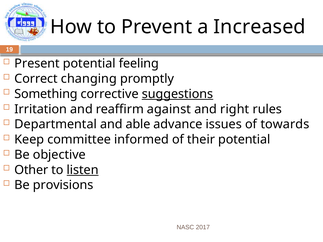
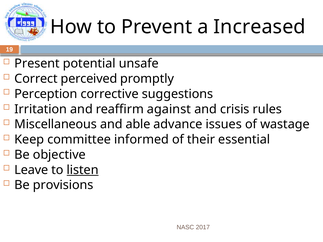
feeling: feeling -> unsafe
changing: changing -> perceived
Something: Something -> Perception
suggestions underline: present -> none
right: right -> crisis
Departmental: Departmental -> Miscellaneous
towards: towards -> wastage
their potential: potential -> essential
Other: Other -> Leave
